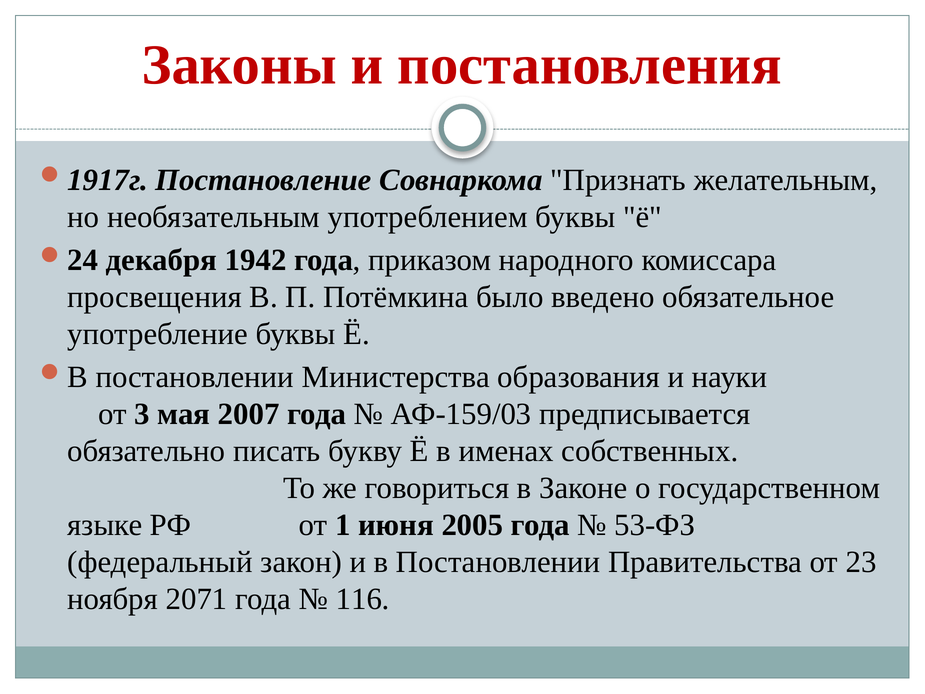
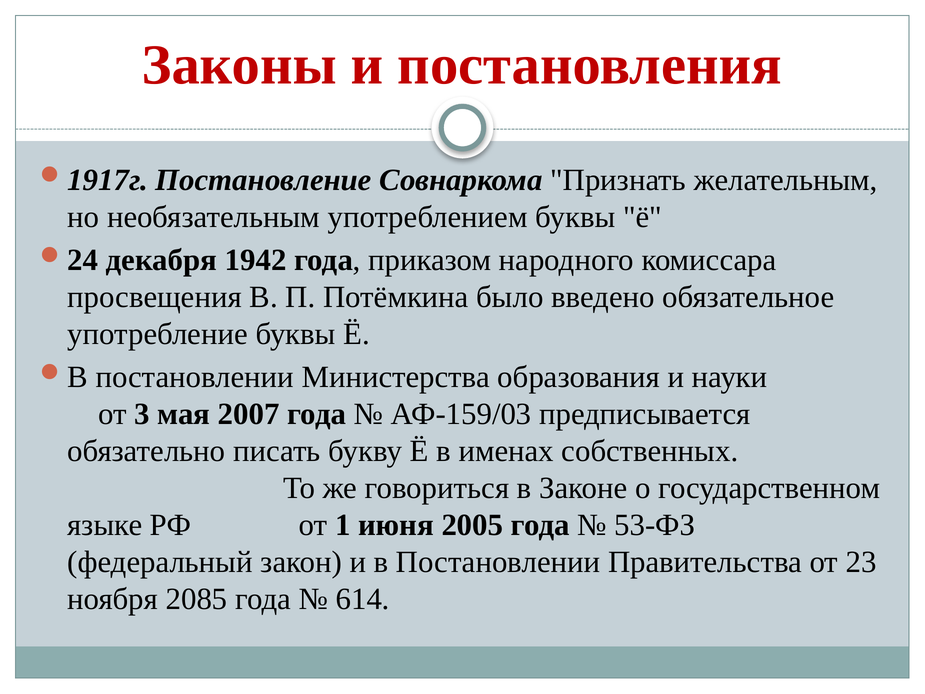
2071: 2071 -> 2085
116: 116 -> 614
